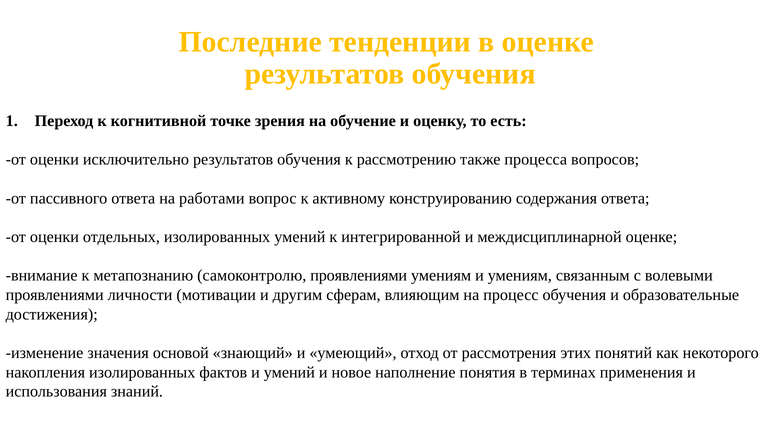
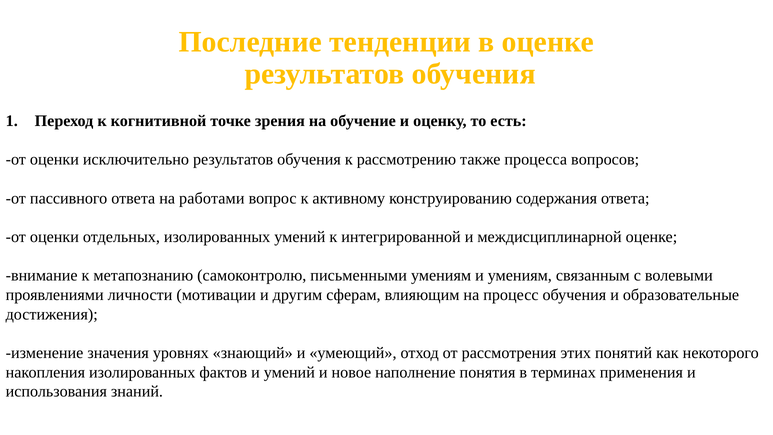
самоконтролю проявлениями: проявлениями -> письменными
основой: основой -> уровнях
